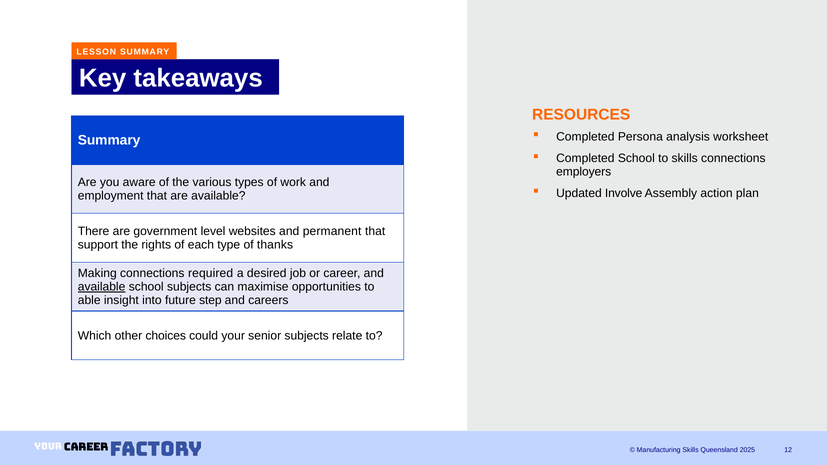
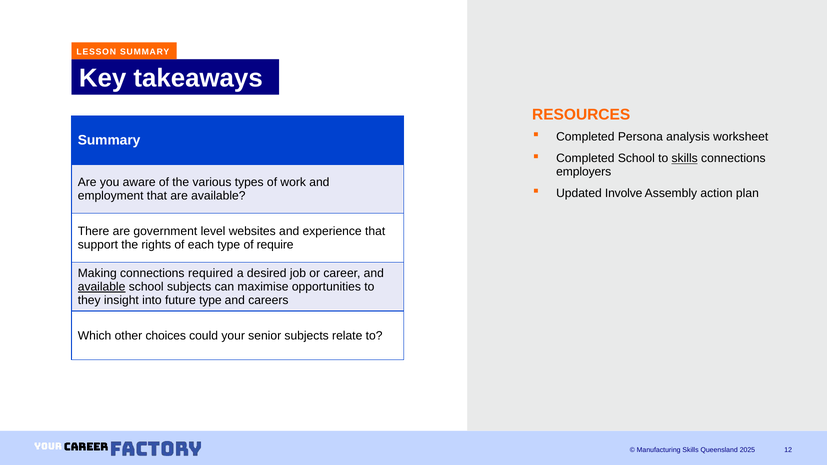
skills at (685, 159) underline: none -> present
permanent: permanent -> experience
thanks: thanks -> require
able: able -> they
future step: step -> type
